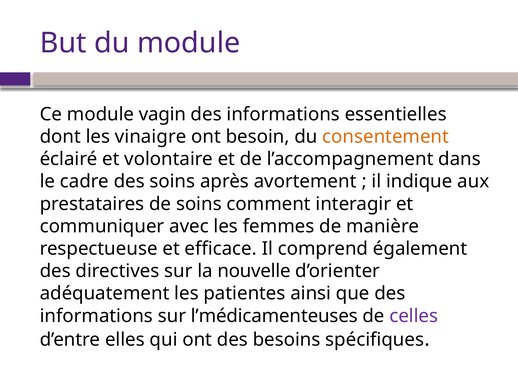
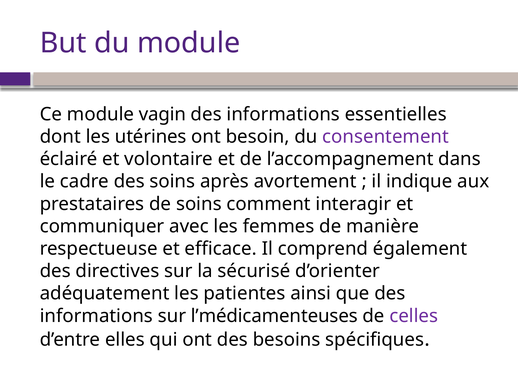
vinaigre: vinaigre -> utérines
consentement colour: orange -> purple
nouvelle: nouvelle -> sécurisé
